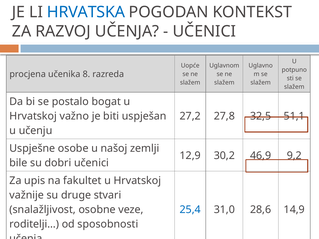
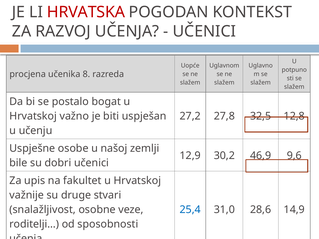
HRVATSKA colour: blue -> red
51,1: 51,1 -> 12,8
9,2: 9,2 -> 9,6
